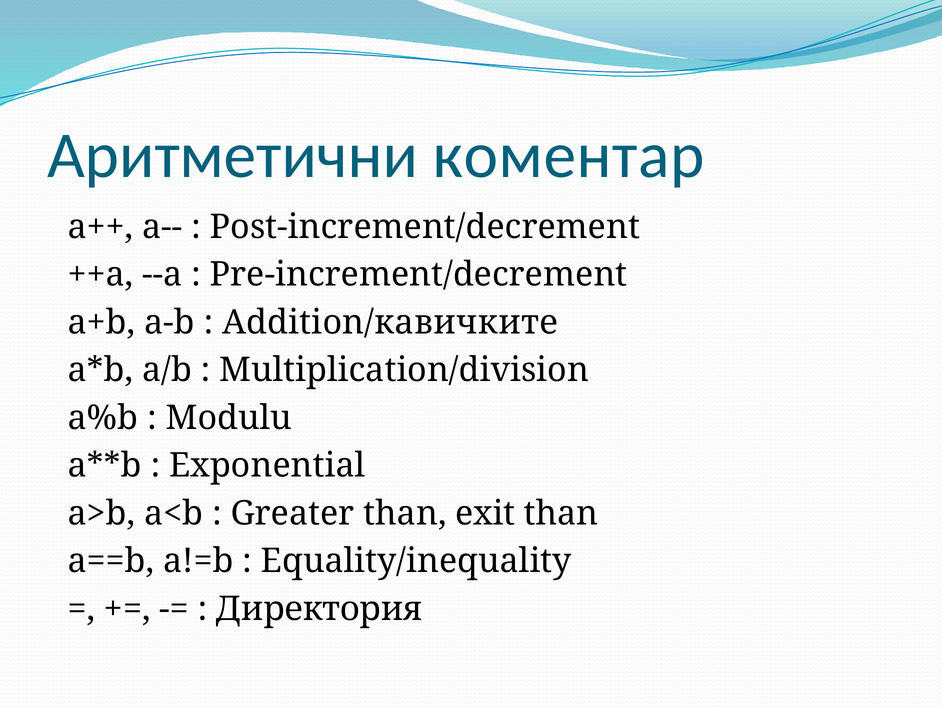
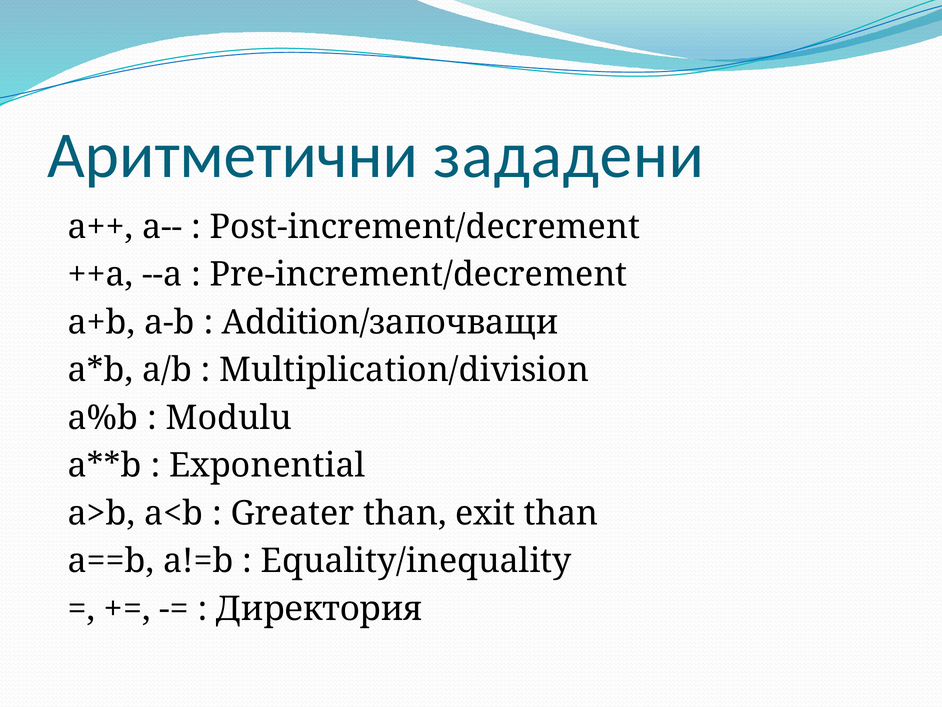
коментар: коментар -> зададени
Addition/кавичките: Addition/кавичките -> Addition/започващи
